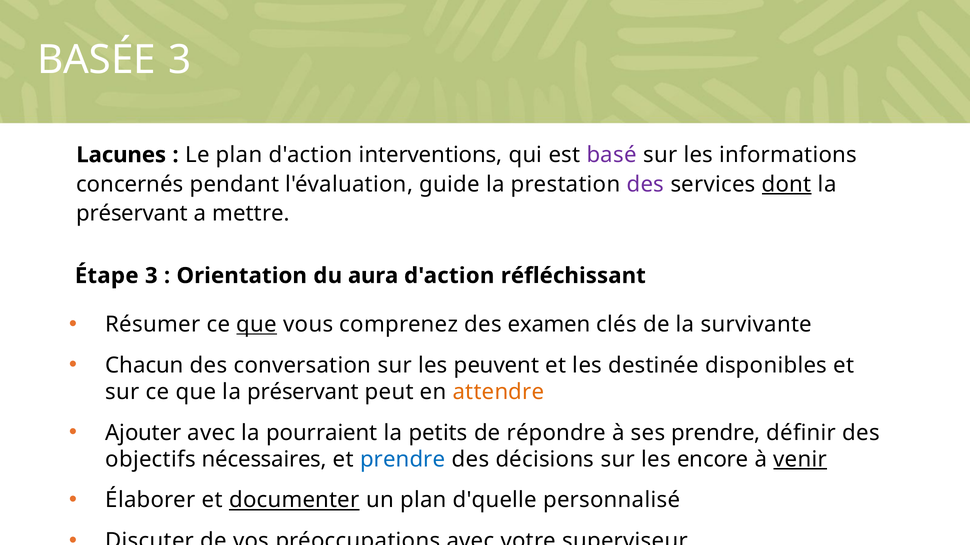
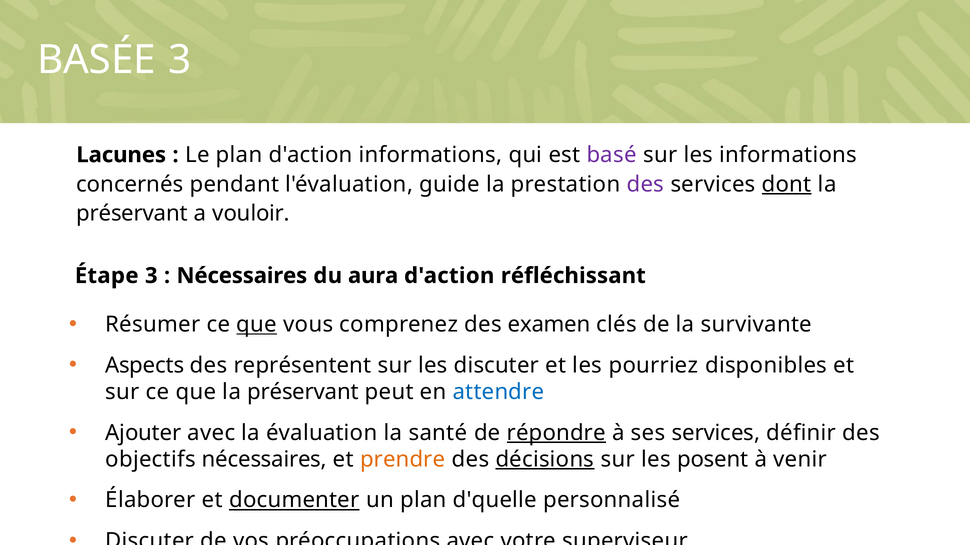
d'action interventions: interventions -> informations
mettre: mettre -> vouloir
Orientation at (242, 276): Orientation -> Nécessaires
Chacun: Chacun -> Aspects
conversation: conversation -> représentent
les peuvent: peuvent -> discuter
destinée: destinée -> pourriez
attendre colour: orange -> blue
pourraient: pourraient -> évaluation
petits: petits -> santé
répondre underline: none -> present
ses prendre: prendre -> services
prendre at (403, 460) colour: blue -> orange
décisions underline: none -> present
encore: encore -> posent
venir underline: present -> none
